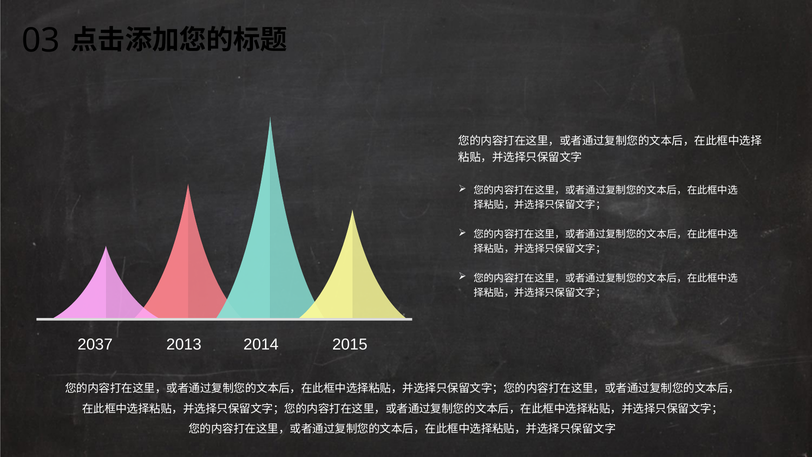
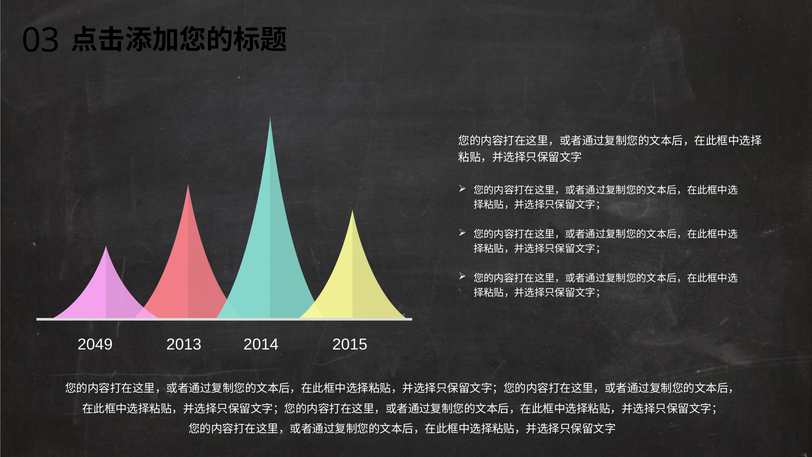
2037: 2037 -> 2049
